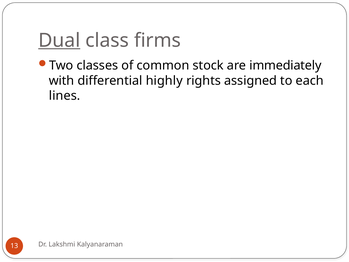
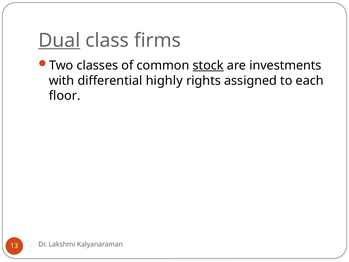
stock underline: none -> present
immediately: immediately -> investments
lines: lines -> floor
